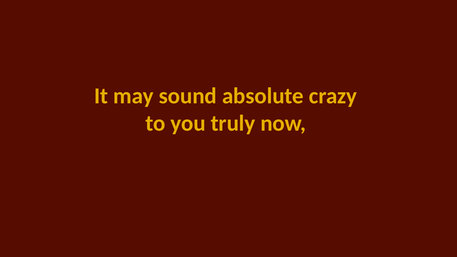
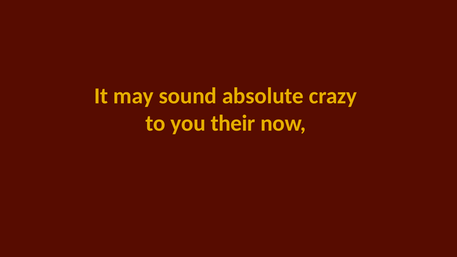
truly: truly -> their
